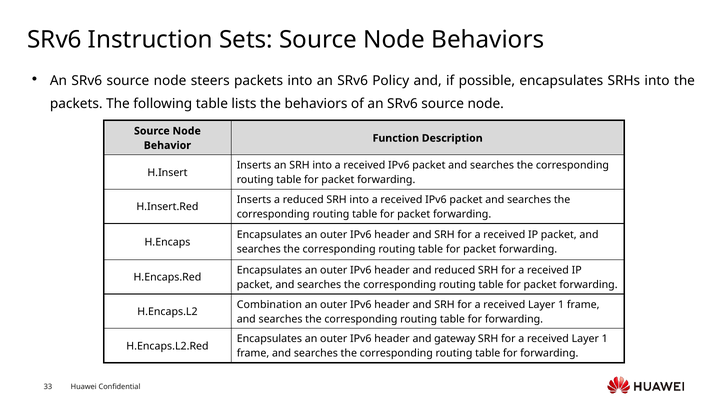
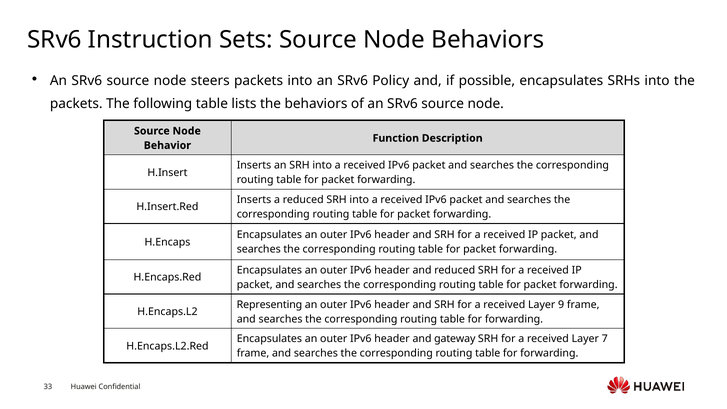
Combination: Combination -> Representing
1 at (561, 305): 1 -> 9
1 at (605, 339): 1 -> 7
